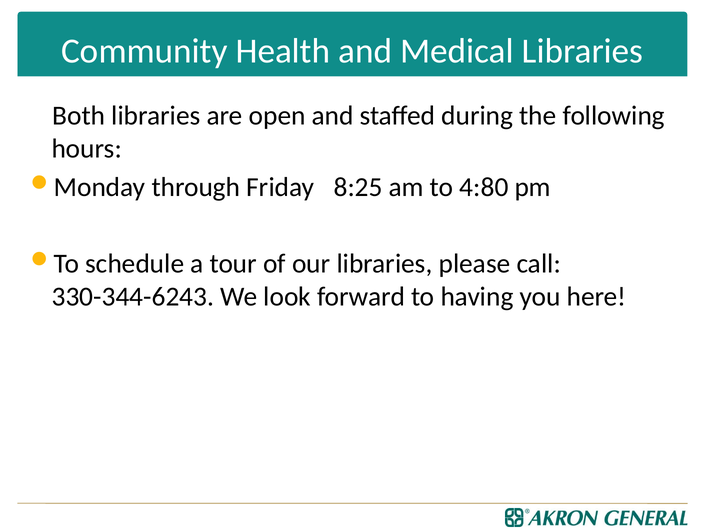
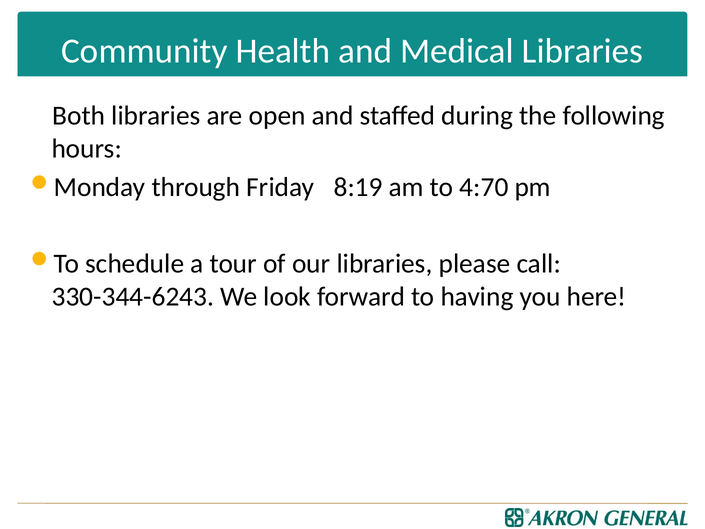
8:25: 8:25 -> 8:19
4:80: 4:80 -> 4:70
